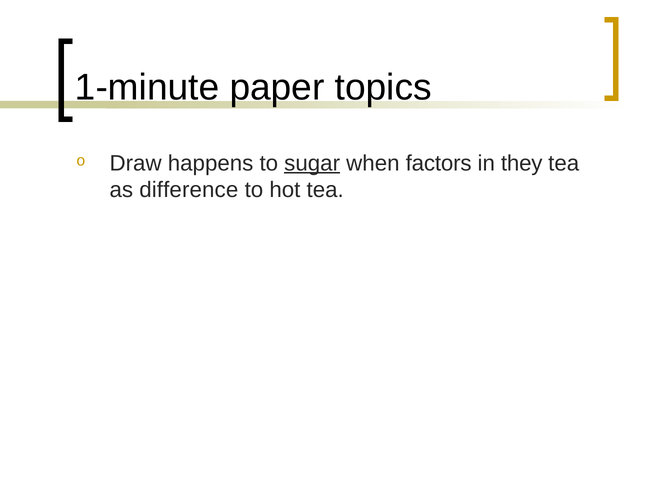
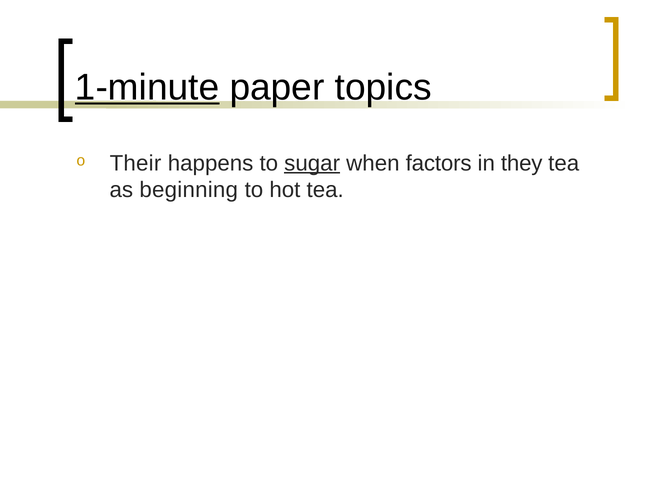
1-minute underline: none -> present
Draw: Draw -> Their
difference: difference -> beginning
